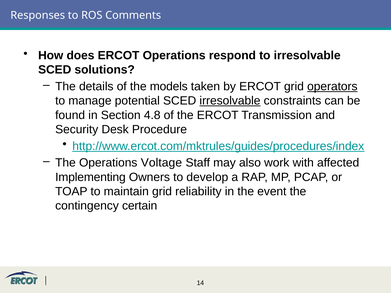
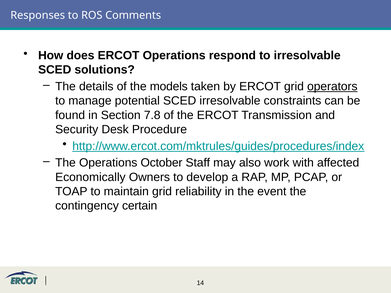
irresolvable at (230, 101) underline: present -> none
4.8: 4.8 -> 7.8
Voltage: Voltage -> October
Implementing: Implementing -> Economically
